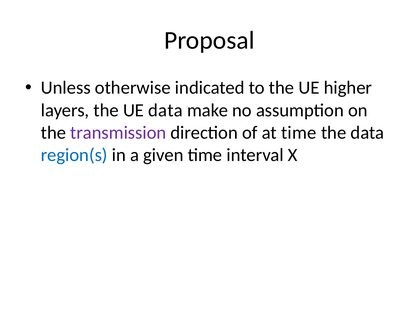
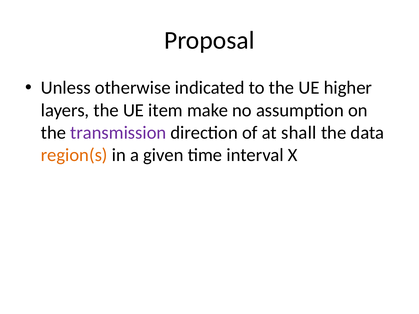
UE data: data -> item
at time: time -> shall
region(s colour: blue -> orange
